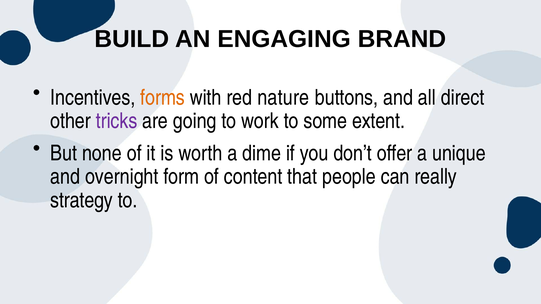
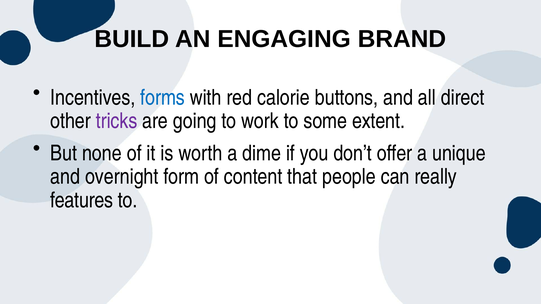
forms colour: orange -> blue
nature: nature -> calorie
strategy: strategy -> features
